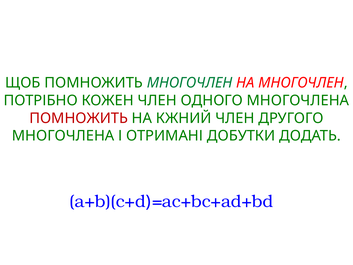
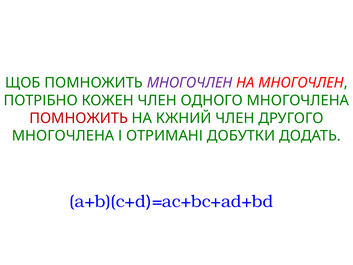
МНОГОЧЛЕН at (190, 83) colour: green -> purple
